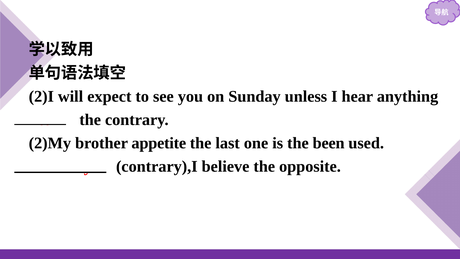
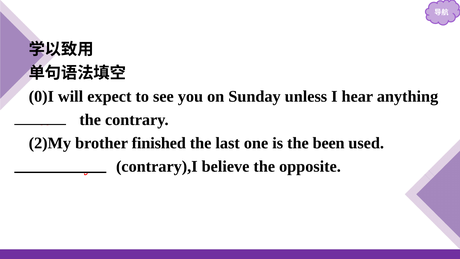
2)I: 2)I -> 0)I
appetite: appetite -> finished
